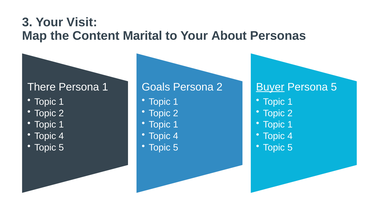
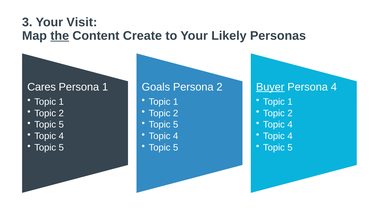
the underline: none -> present
Marital: Marital -> Create
About: About -> Likely
There: There -> Cares
5 at (334, 87): 5 -> 4
1 at (61, 125): 1 -> 5
1 at (176, 125): 1 -> 5
1 at (290, 125): 1 -> 4
